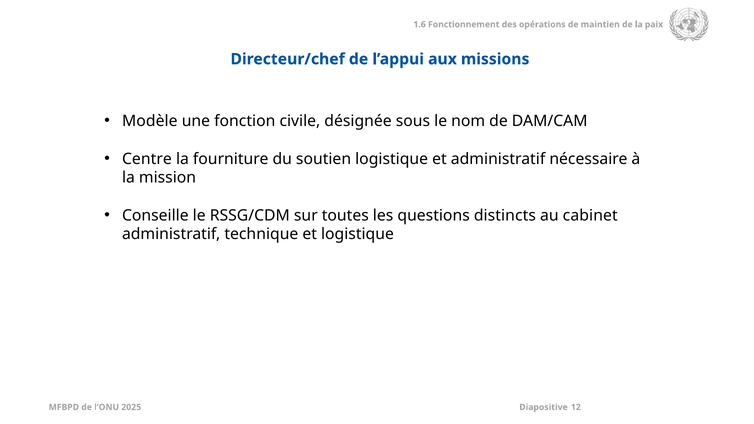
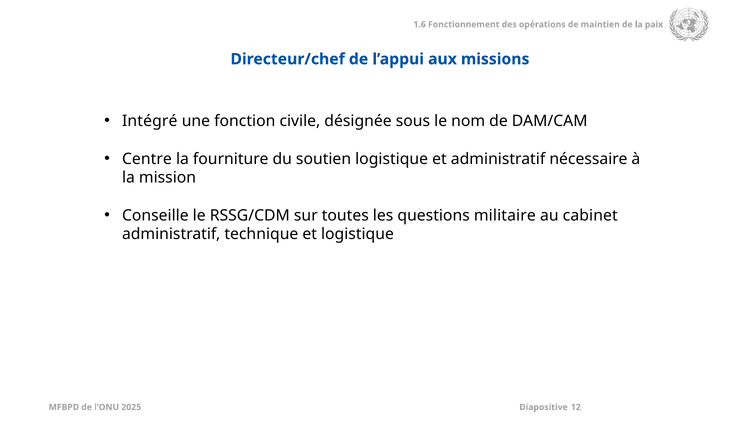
Modèle: Modèle -> Intégré
distincts: distincts -> militaire
